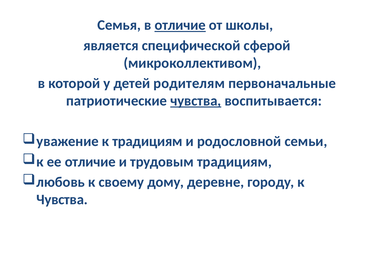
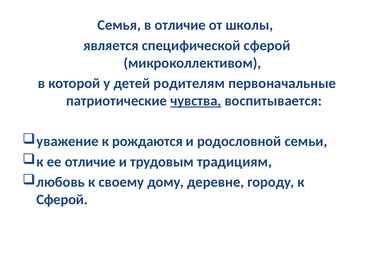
отличие at (180, 25) underline: present -> none
к традициям: традициям -> рождаются
Чувства at (62, 200): Чувства -> Сферой
